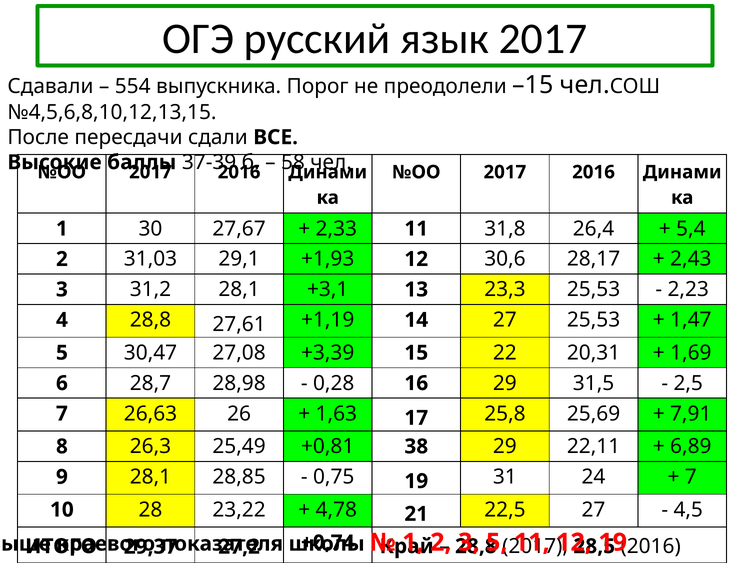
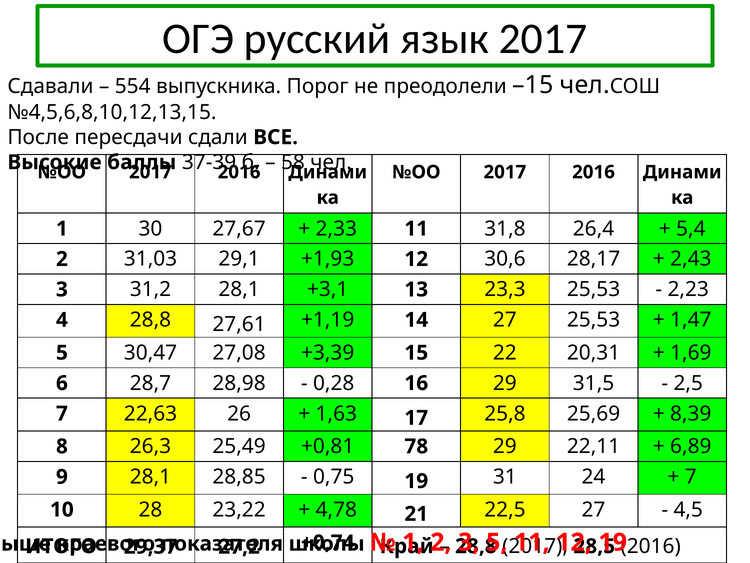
26,63: 26,63 -> 22,63
7,91: 7,91 -> 8,39
38: 38 -> 78
